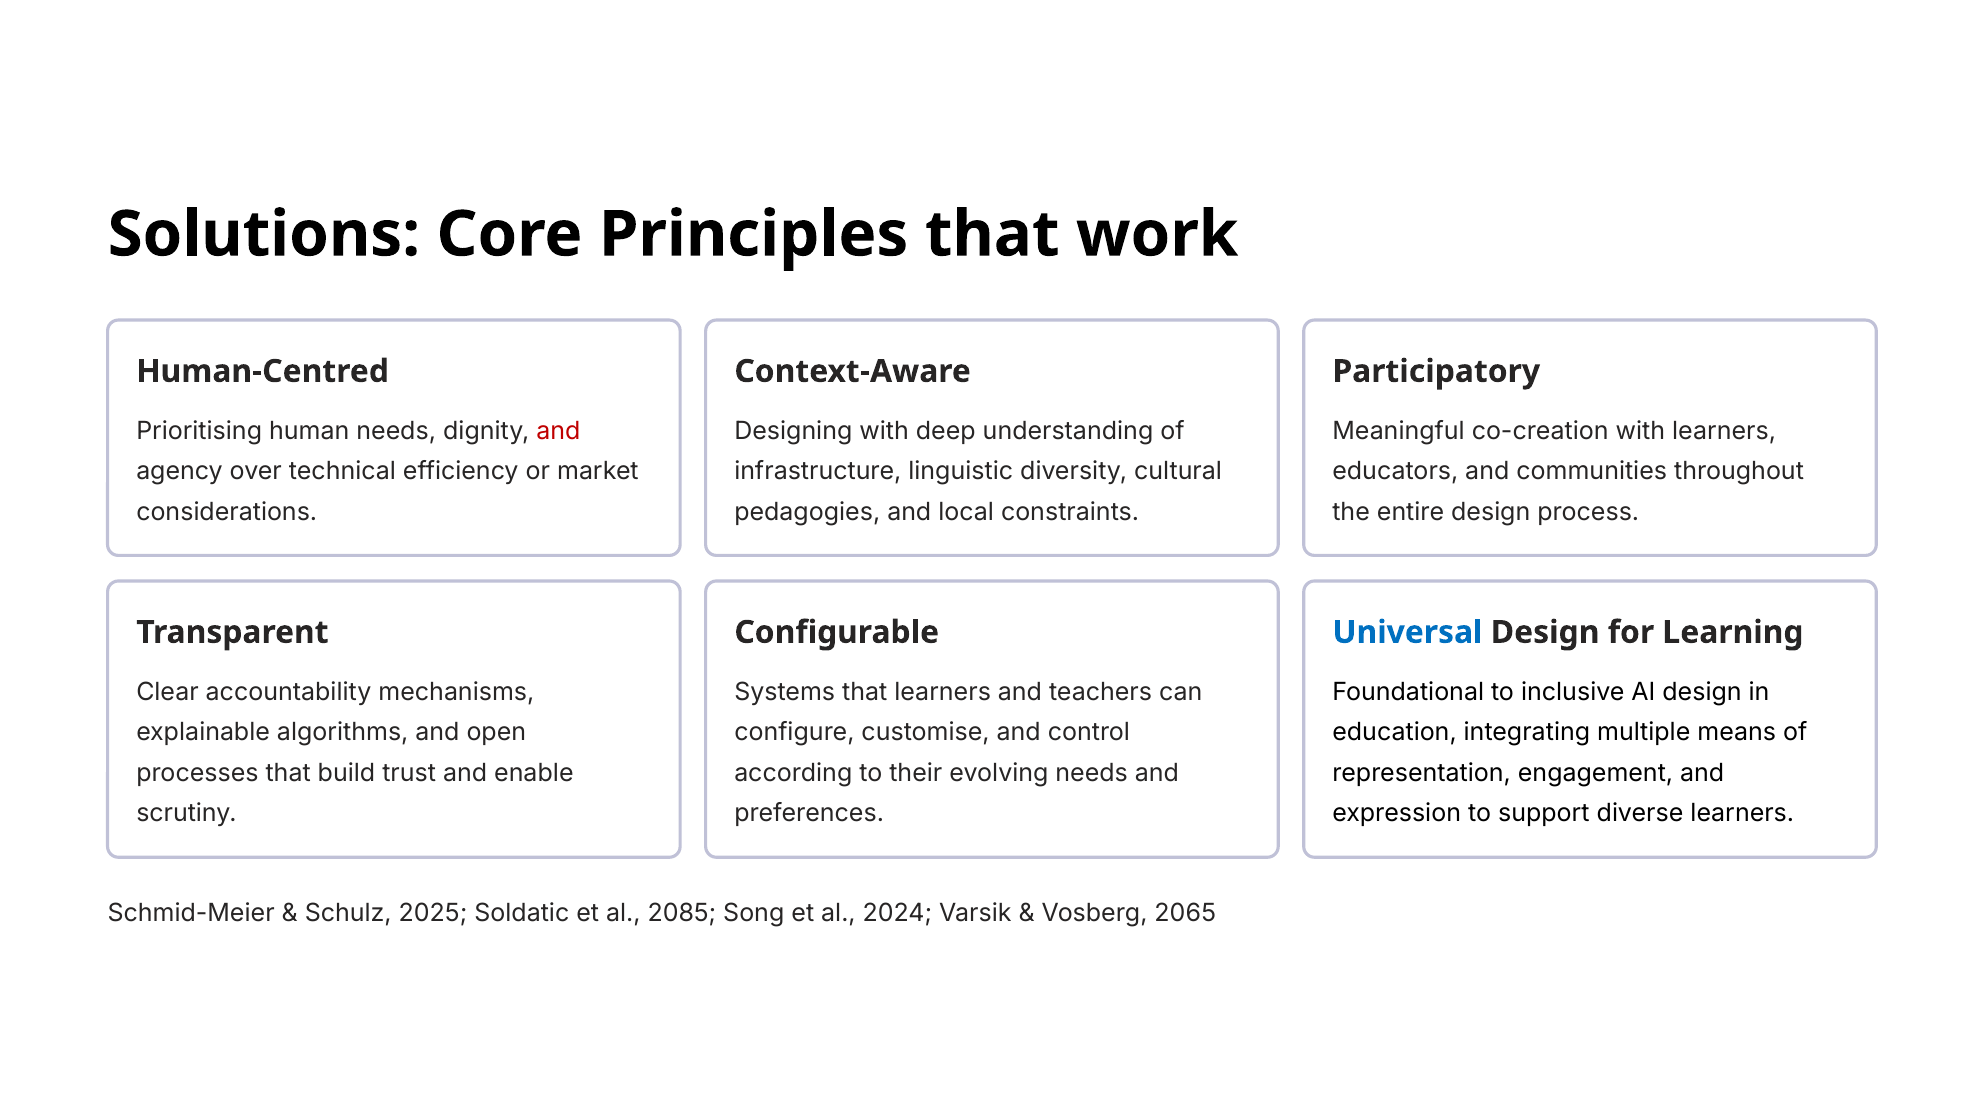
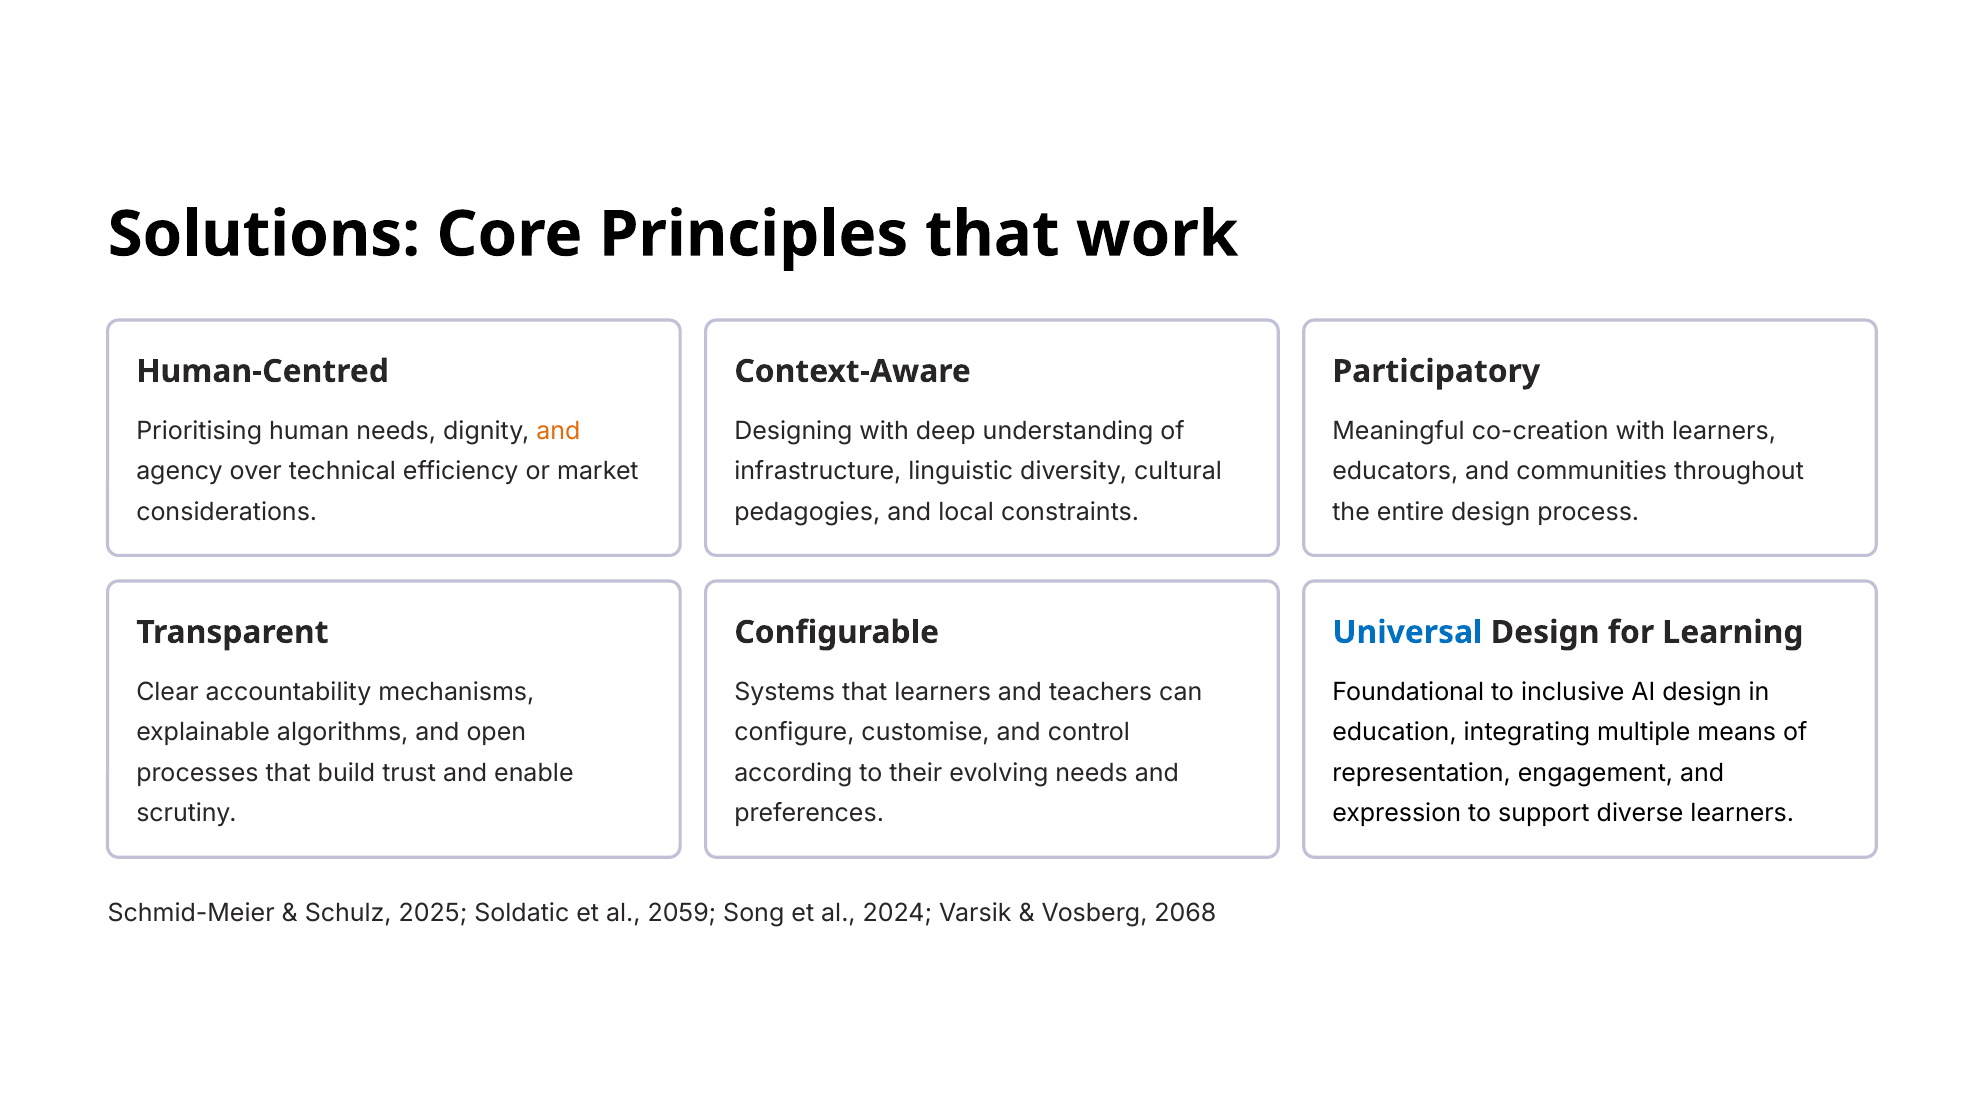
and at (558, 431) colour: red -> orange
2085: 2085 -> 2059
2065: 2065 -> 2068
